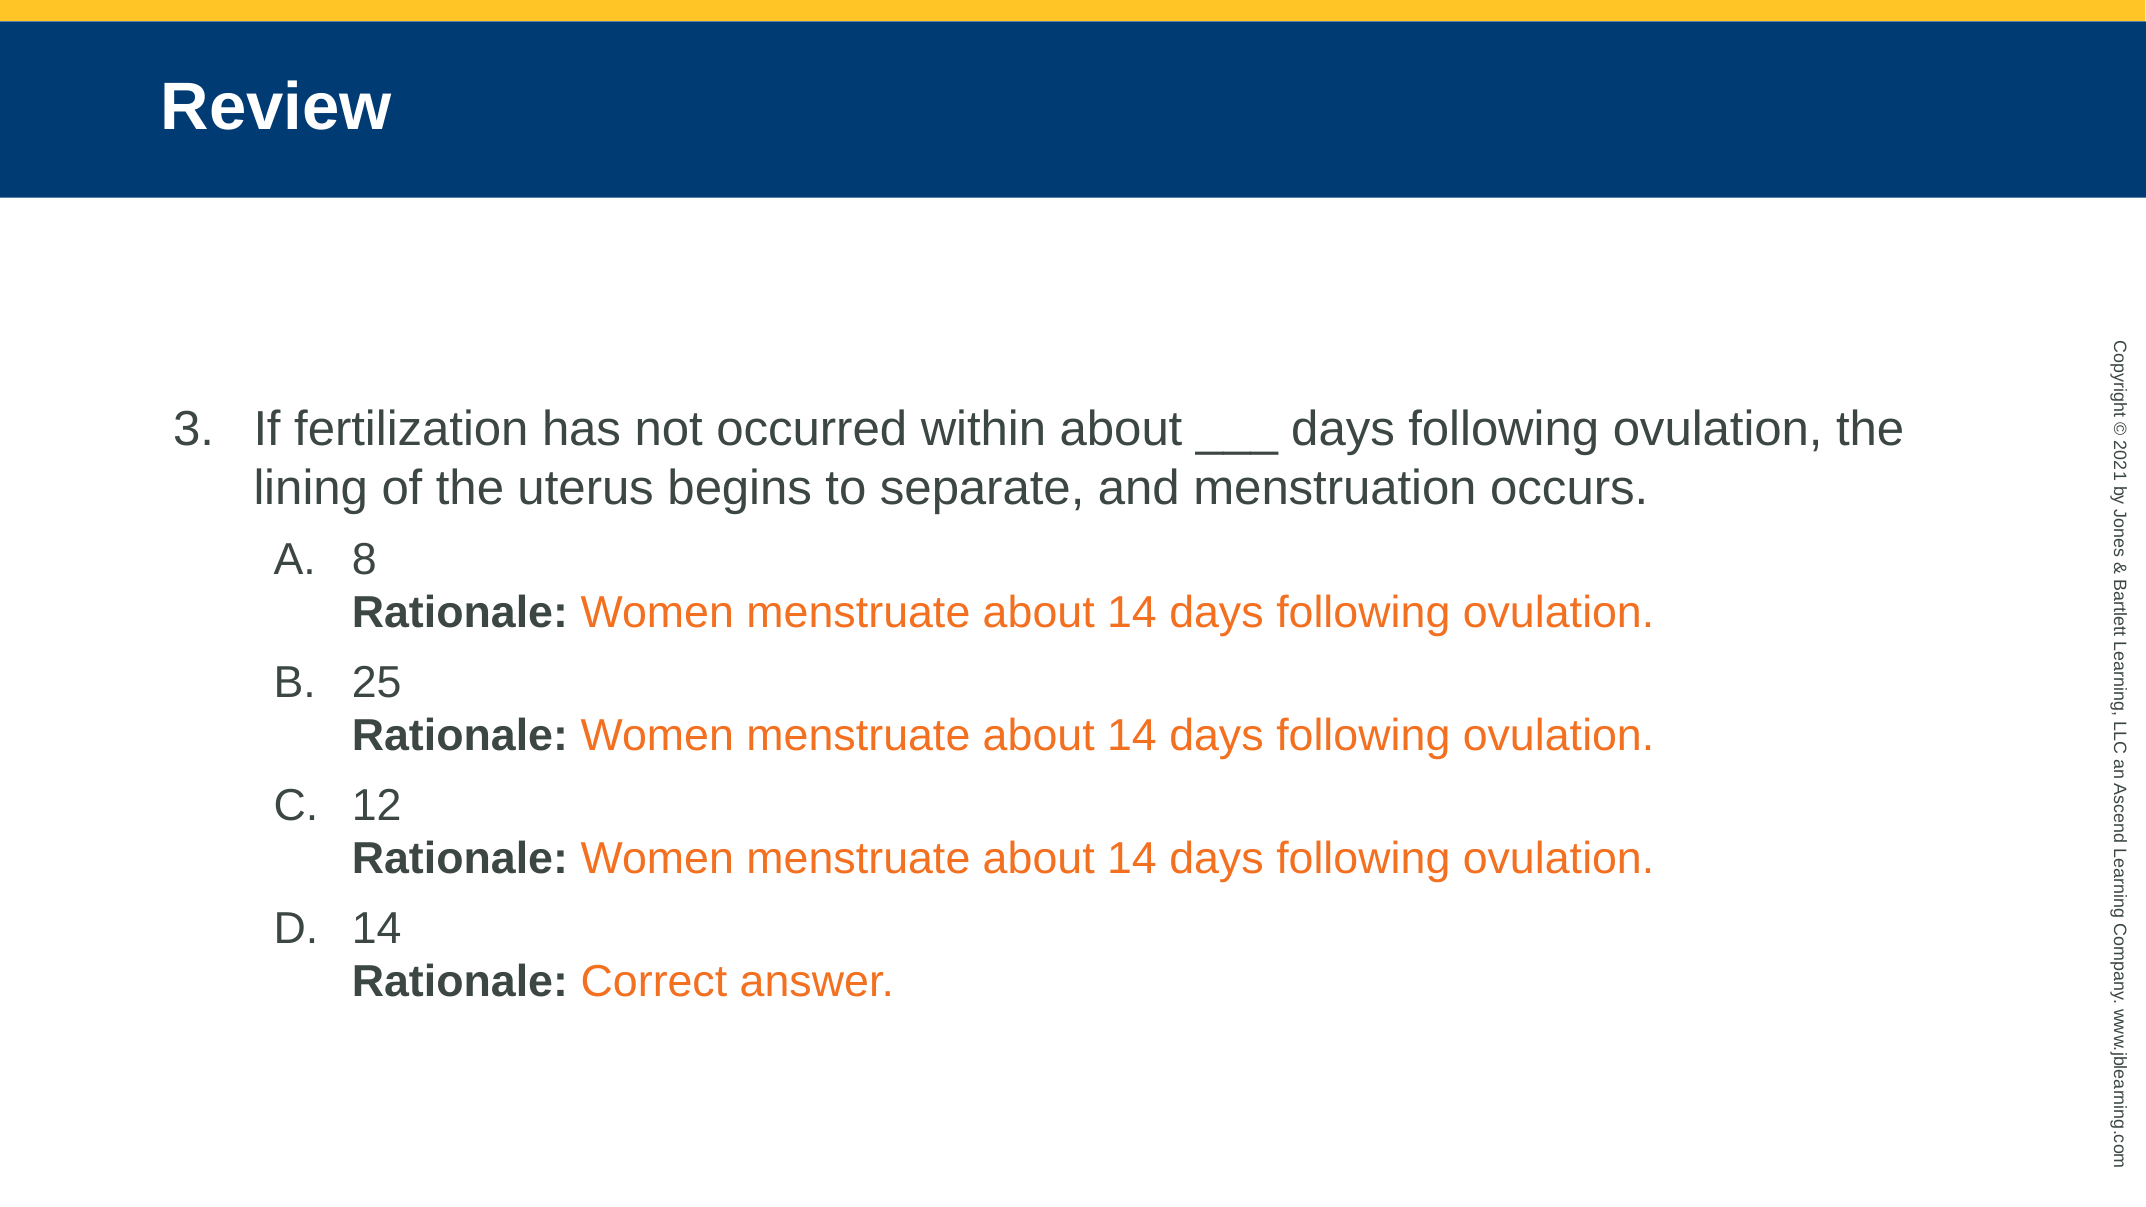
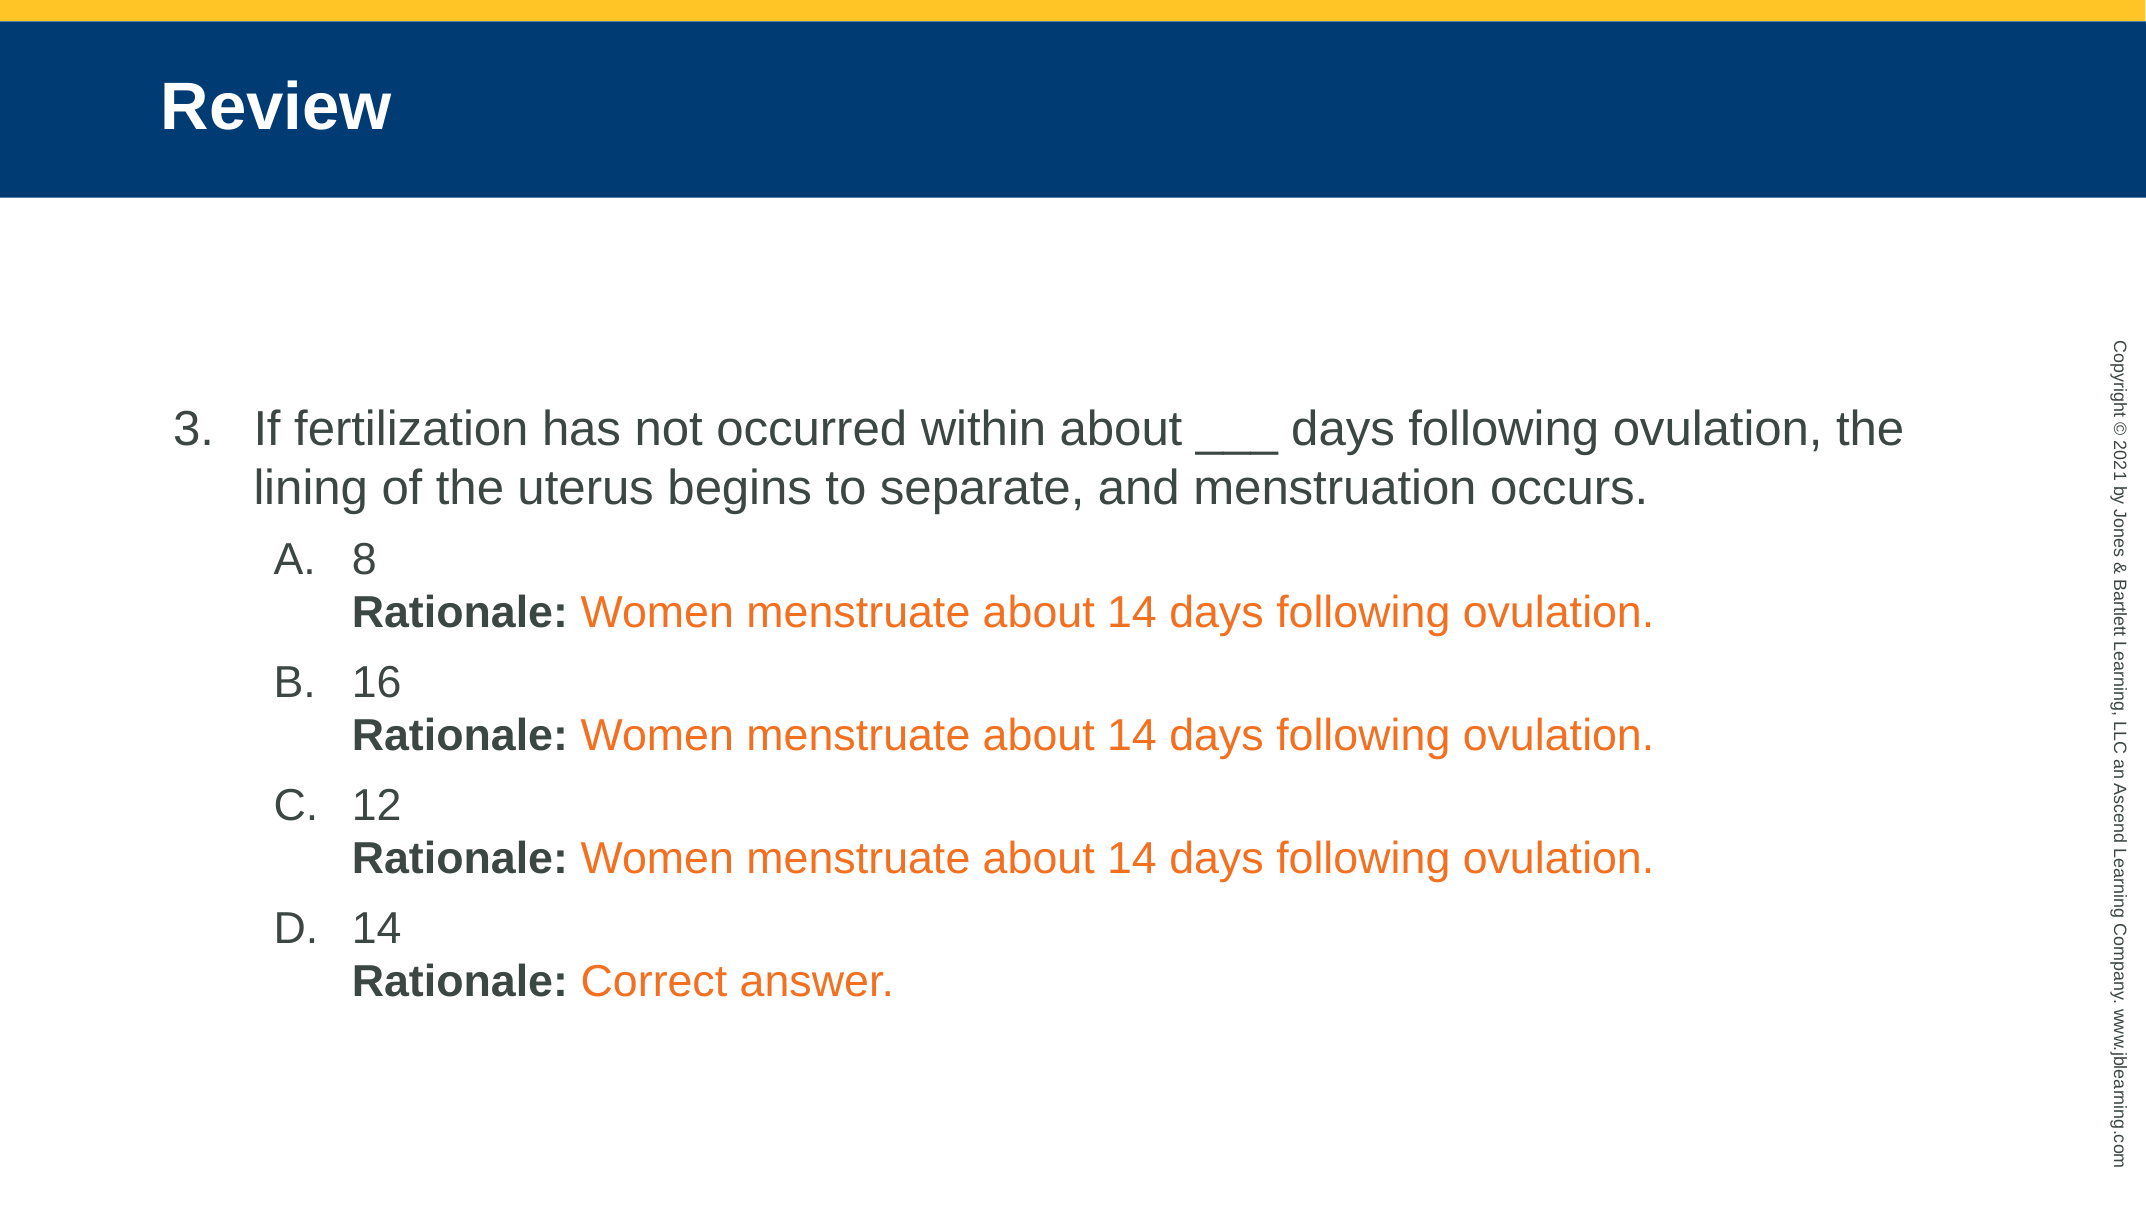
25: 25 -> 16
